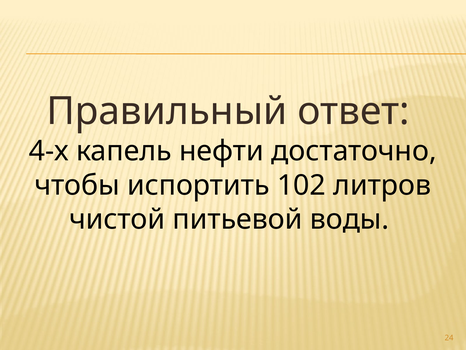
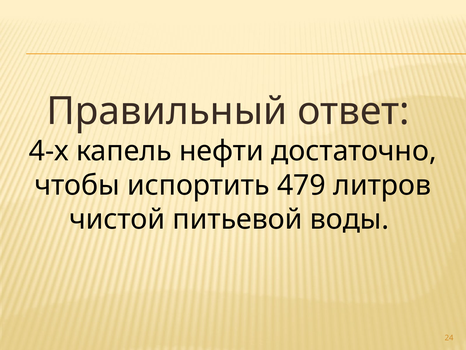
102: 102 -> 479
